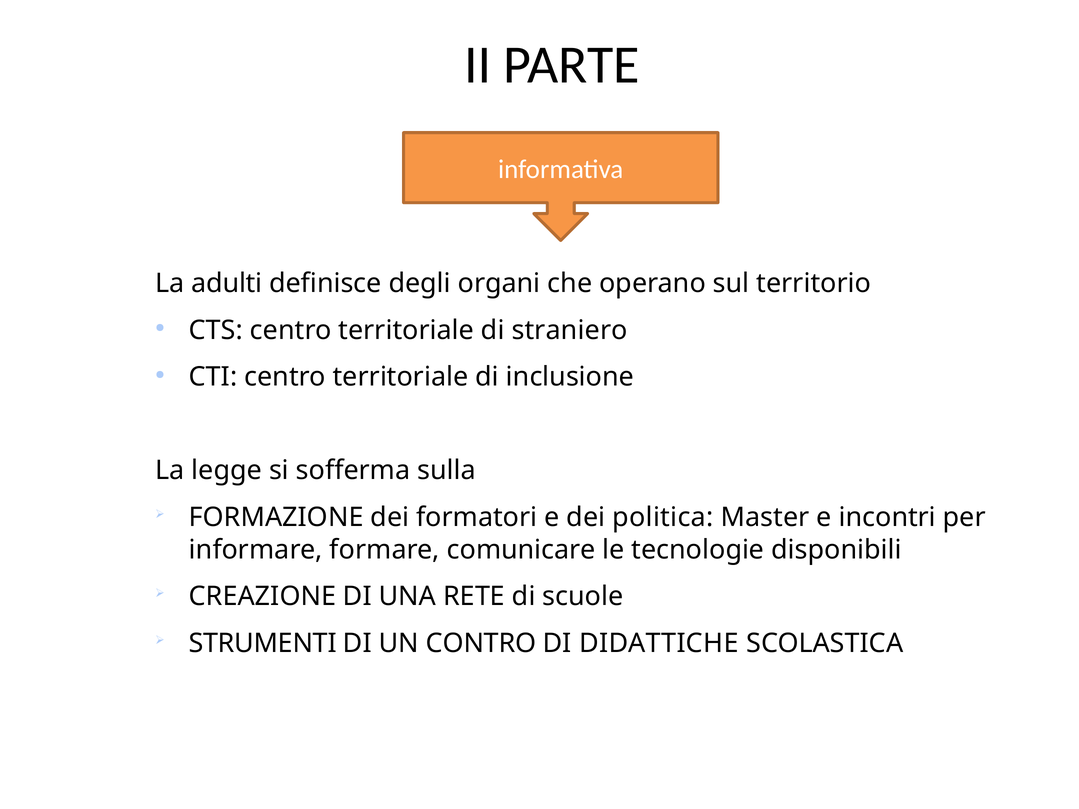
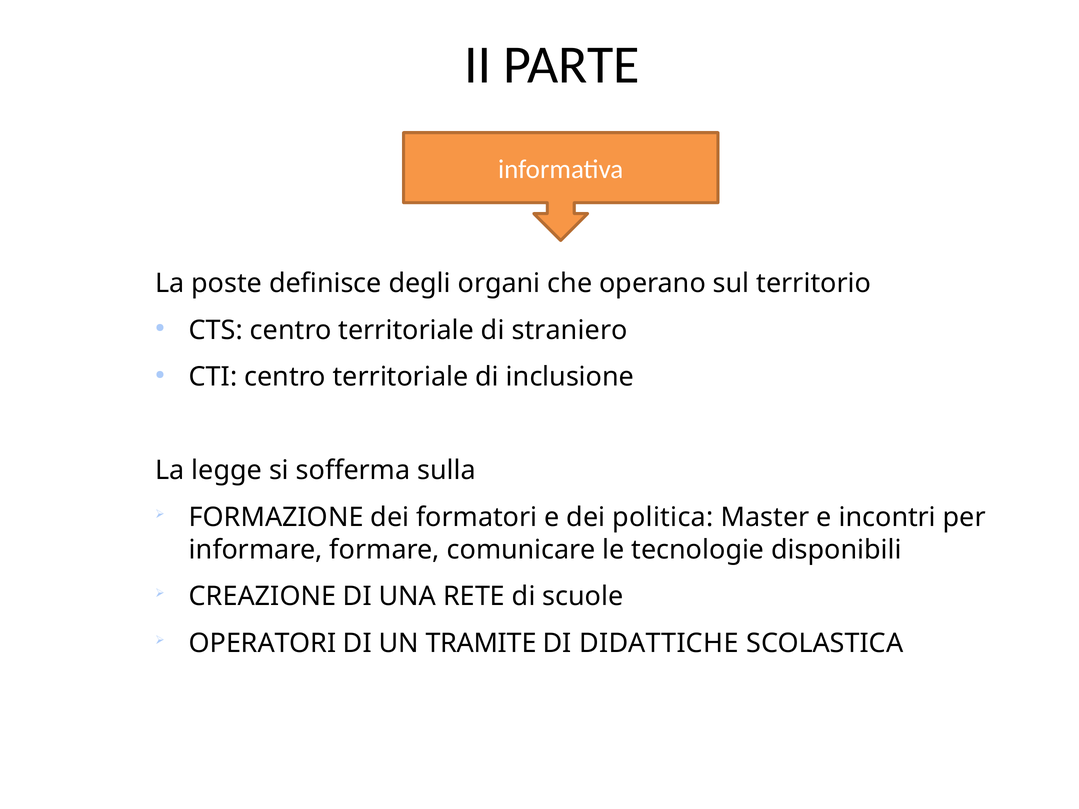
adulti: adulti -> poste
STRUMENTI: STRUMENTI -> OPERATORI
CONTRO: CONTRO -> TRAMITE
